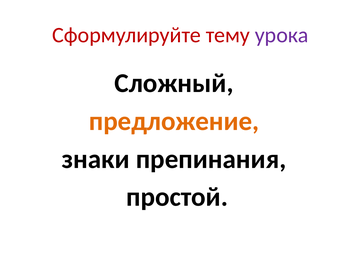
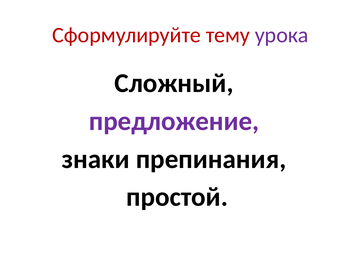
предложение colour: orange -> purple
